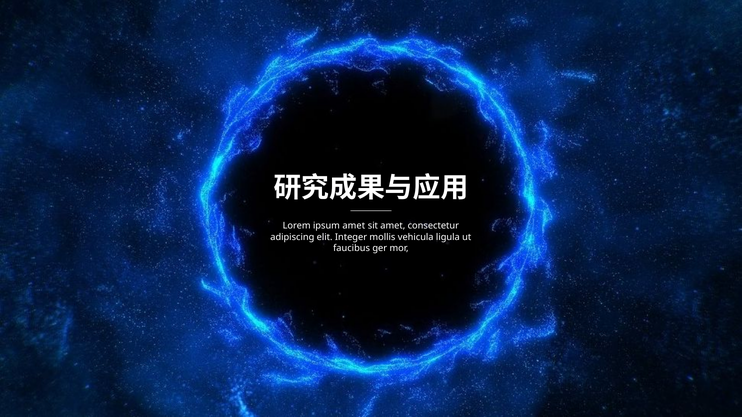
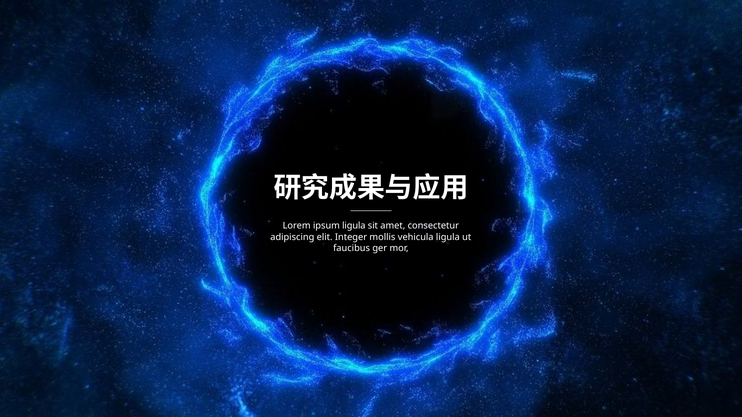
ipsum amet: amet -> ligula
